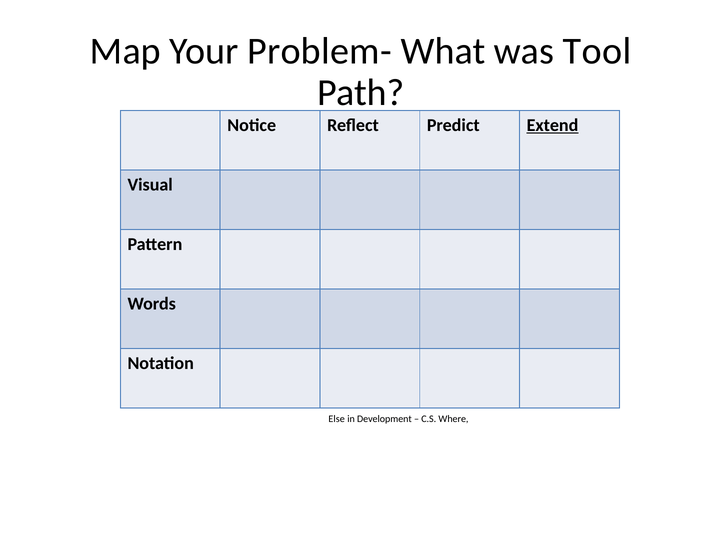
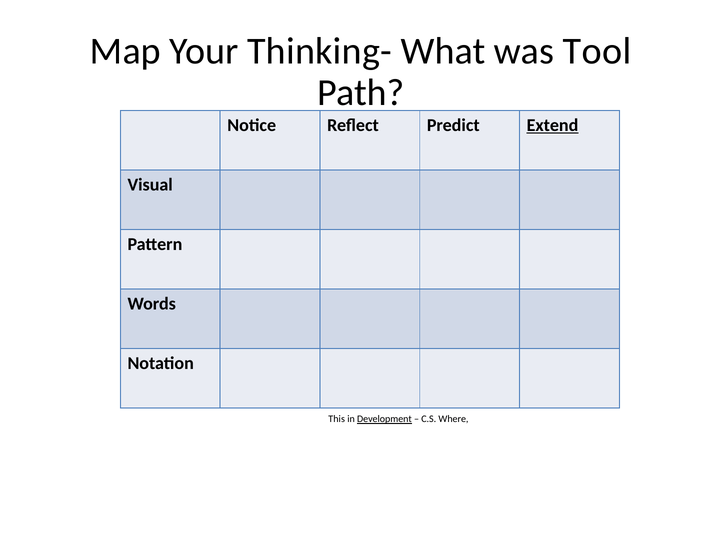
Problem-: Problem- -> Thinking-
Else: Else -> This
Development underline: none -> present
